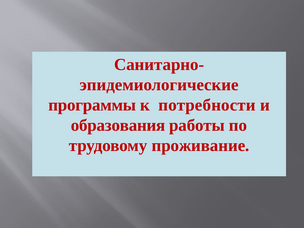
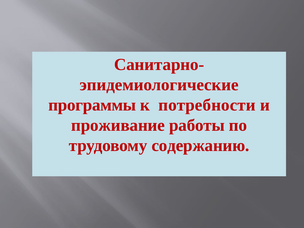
образования: образования -> проживание
проживание: проживание -> содержанию
